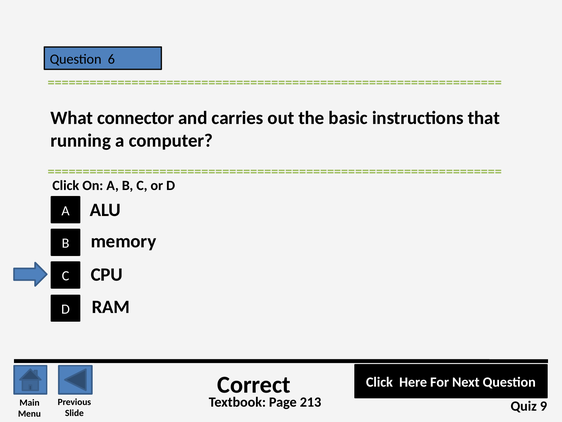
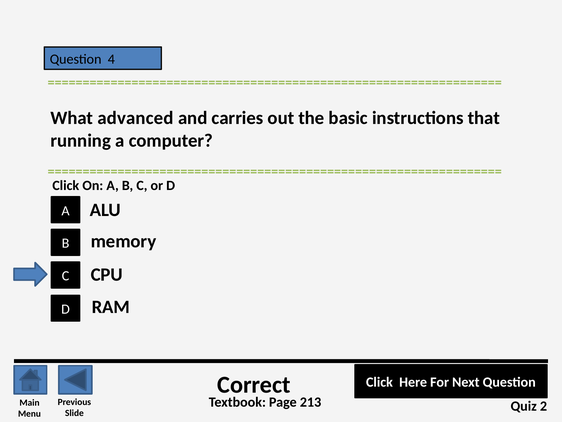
6: 6 -> 4
connector: connector -> advanced
9: 9 -> 2
